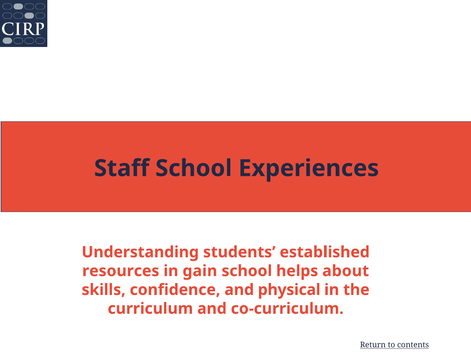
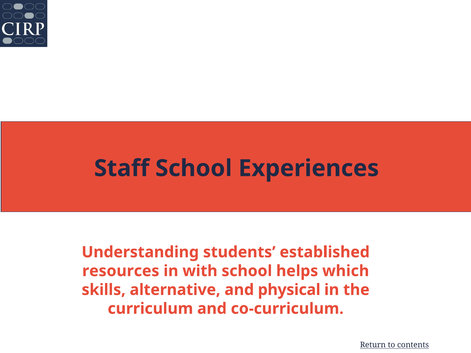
gain: gain -> with
about: about -> which
confidence: confidence -> alternative
